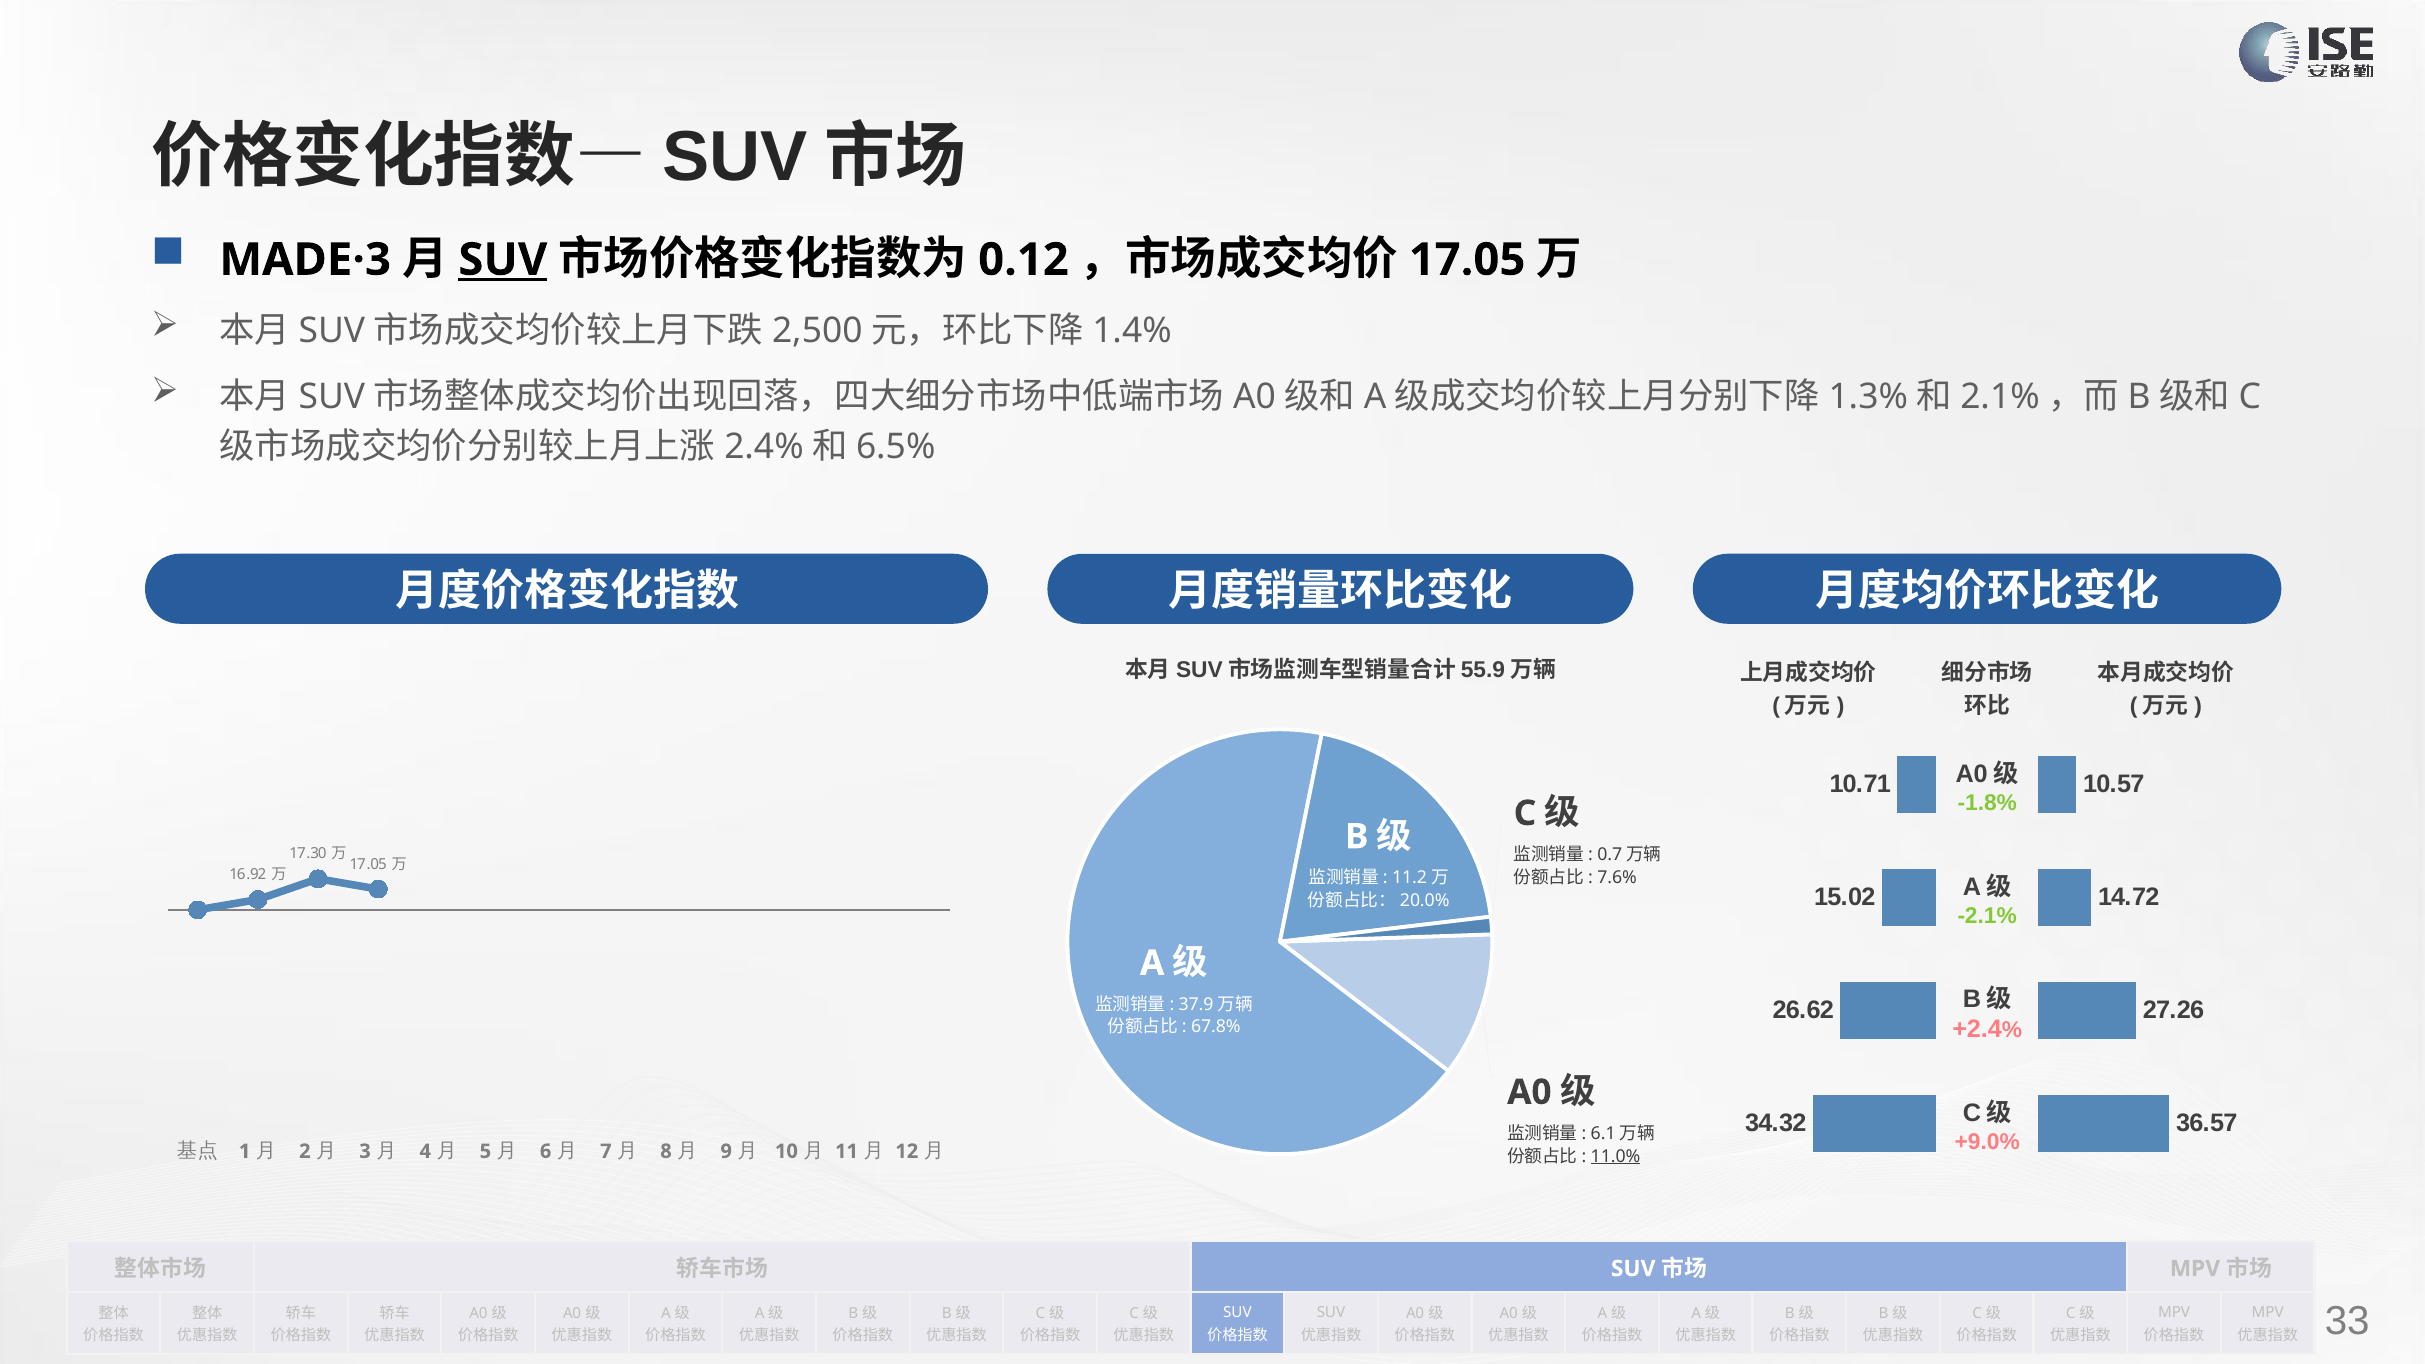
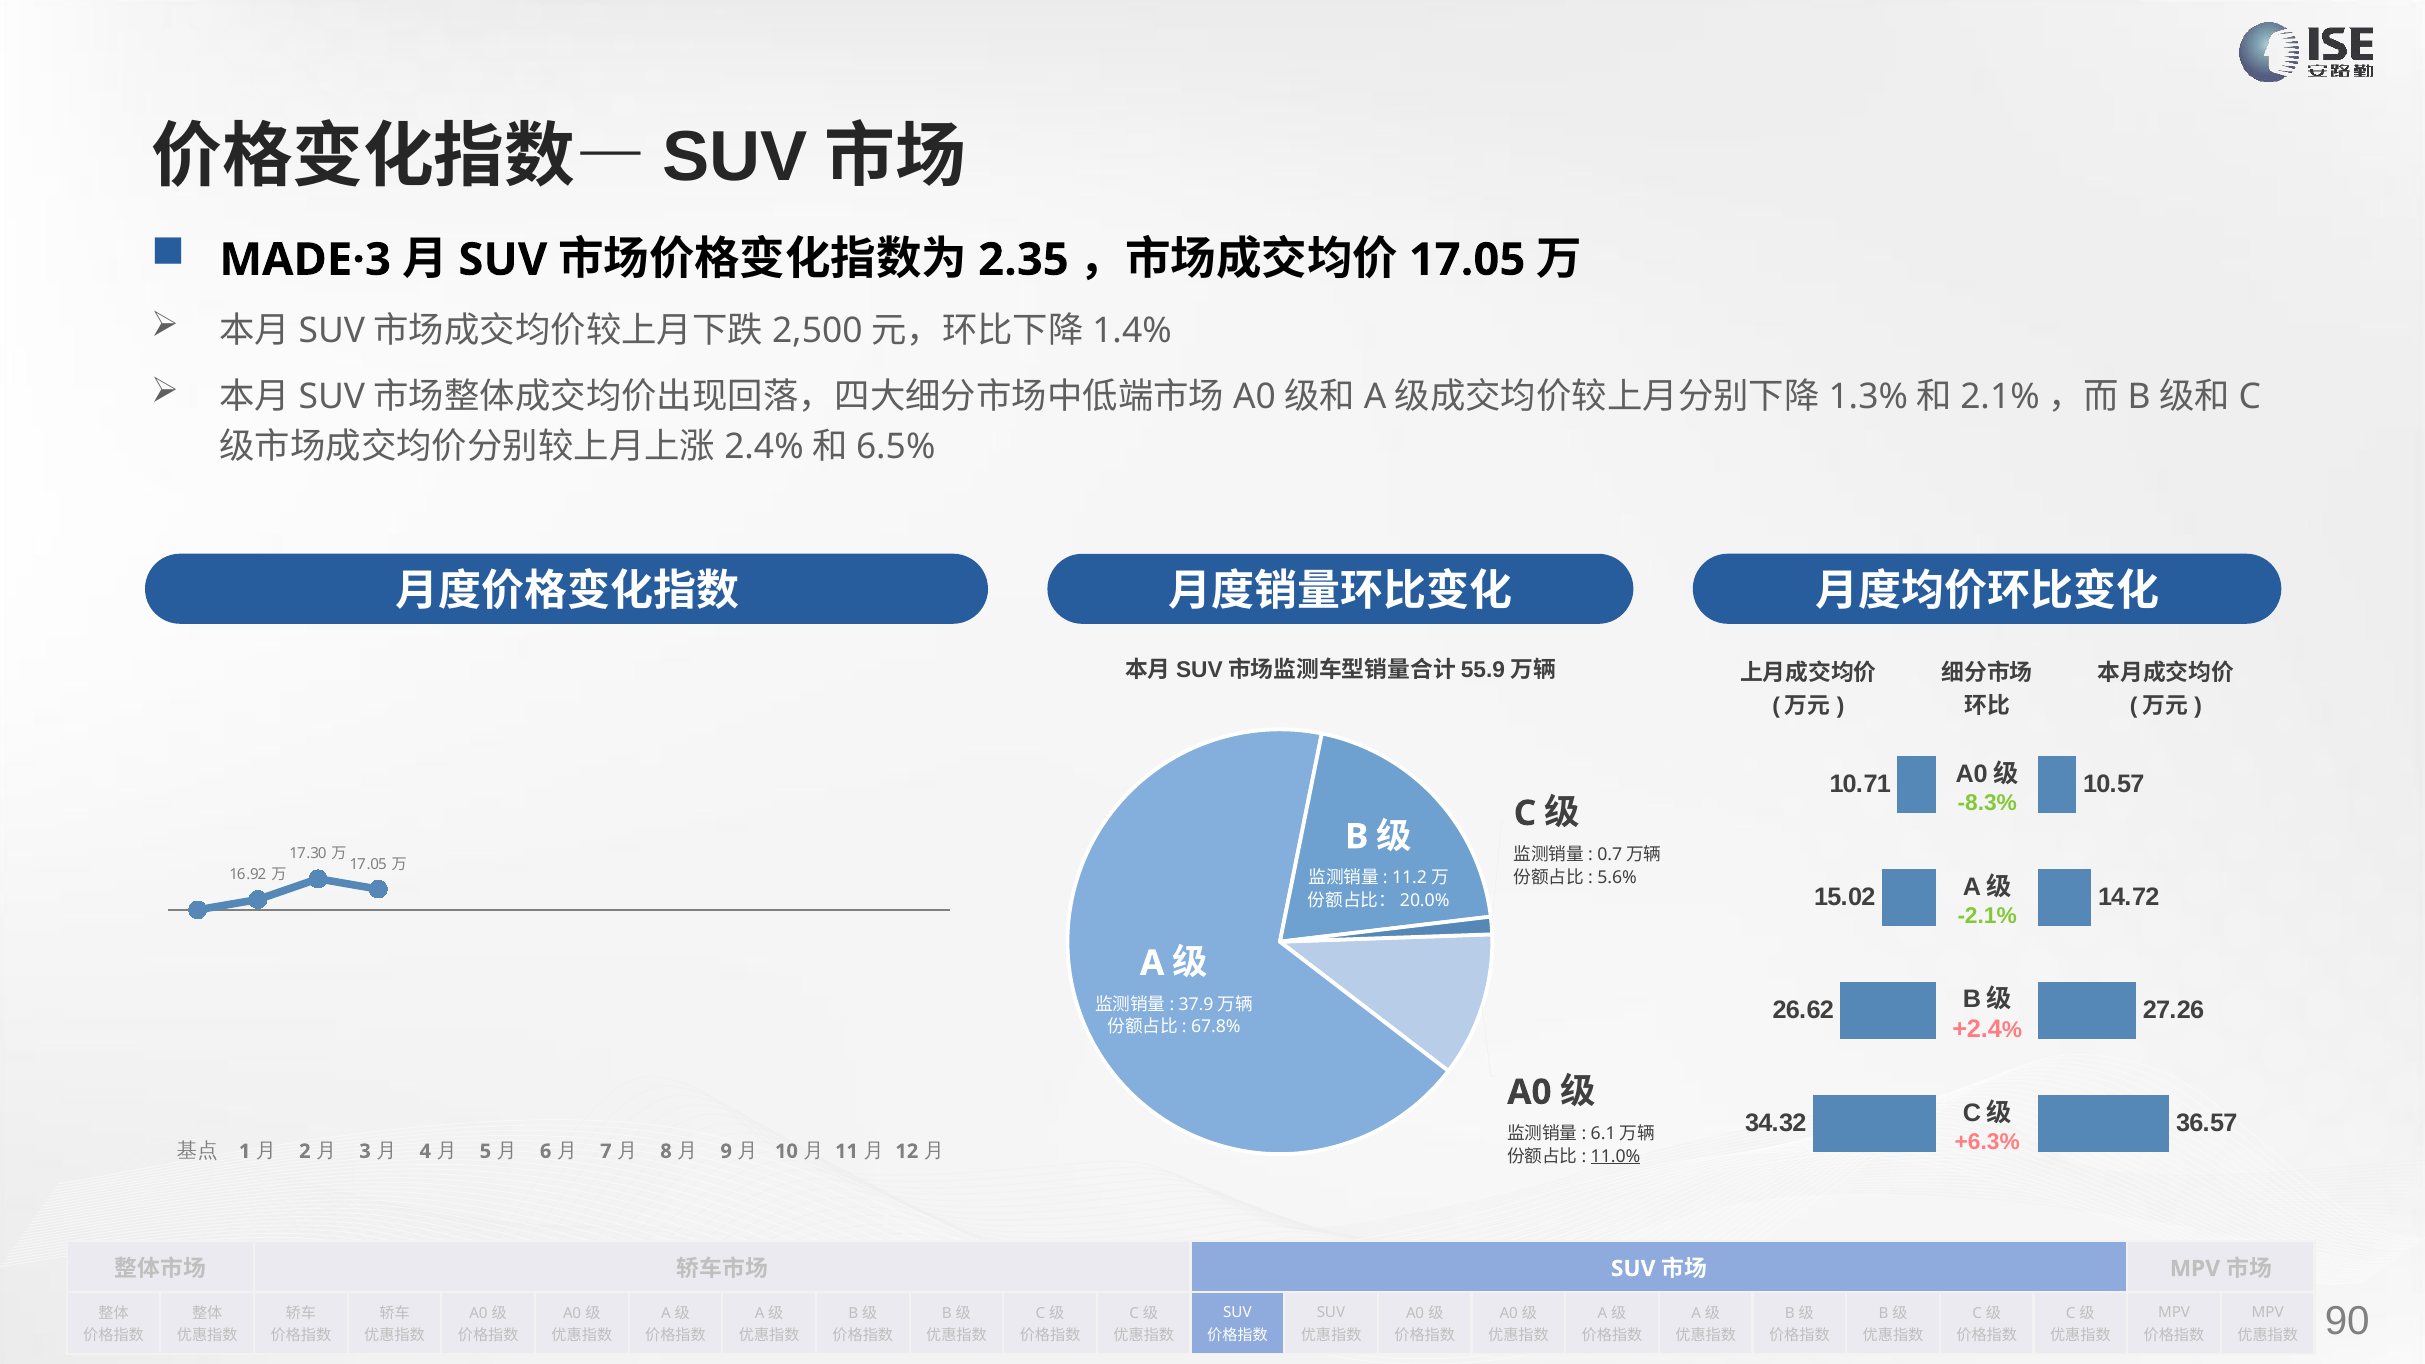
SUV at (503, 260) underline: present -> none
0.12: 0.12 -> 2.35
-1.8%: -1.8% -> -8.3%
7.6%: 7.6% -> 5.6%
+9.0%: +9.0% -> +6.3%
33: 33 -> 90
